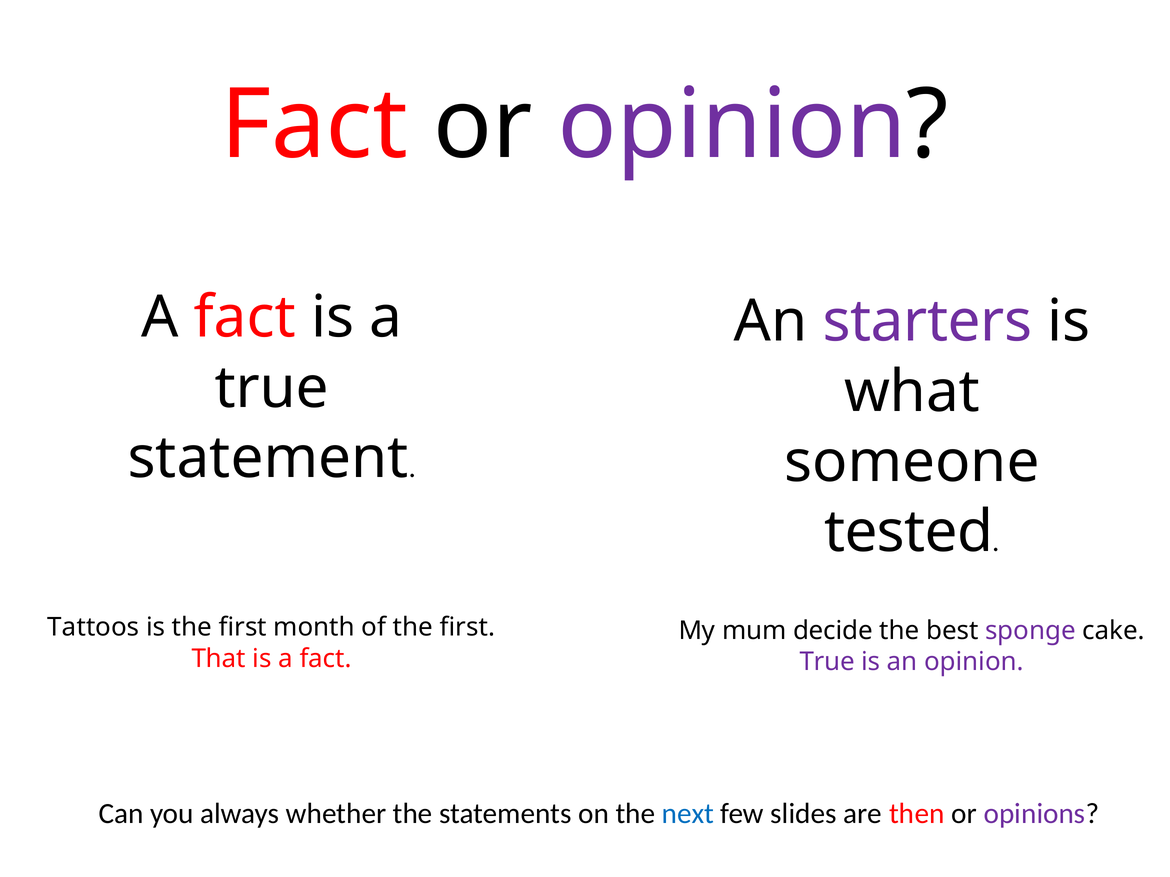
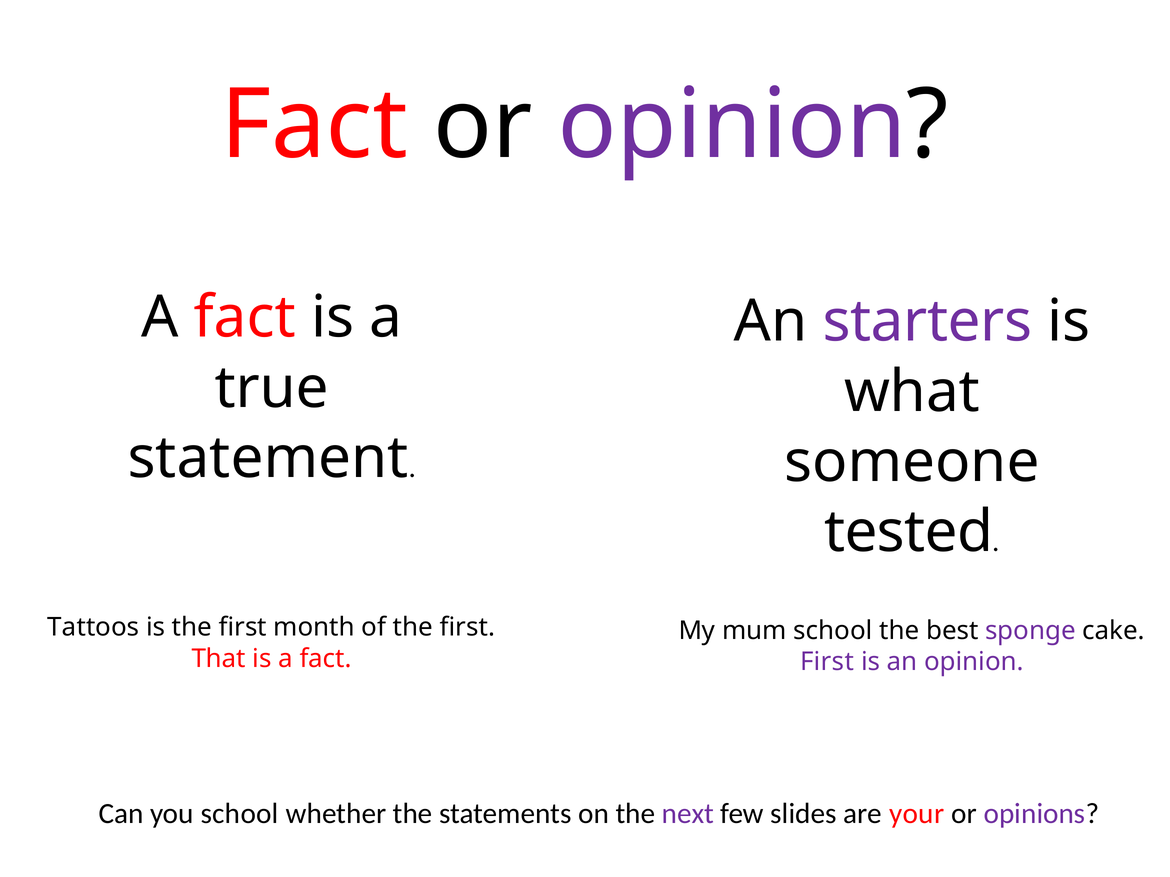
mum decide: decide -> school
True at (827, 662): True -> First
you always: always -> school
next colour: blue -> purple
then: then -> your
